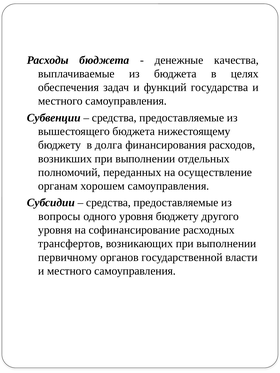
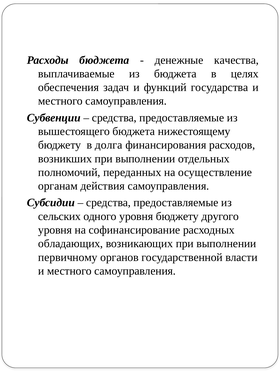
хорошем: хорошем -> действия
вопросы: вопросы -> сельских
трансфертов: трансфертов -> обладающих
